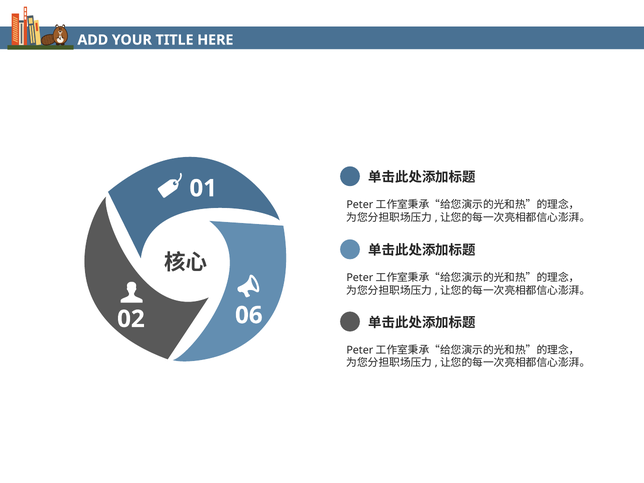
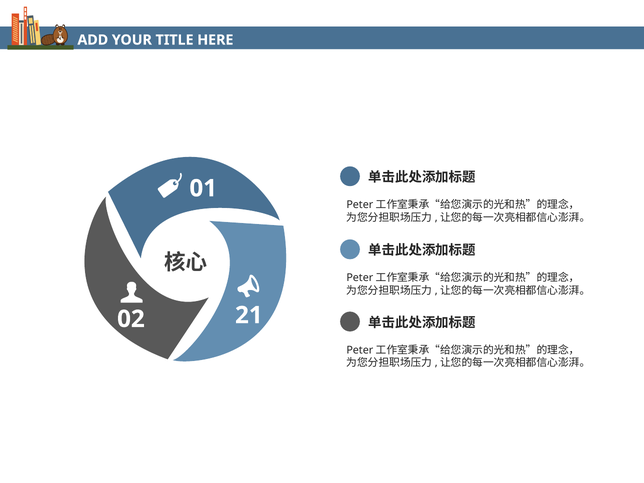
06: 06 -> 21
